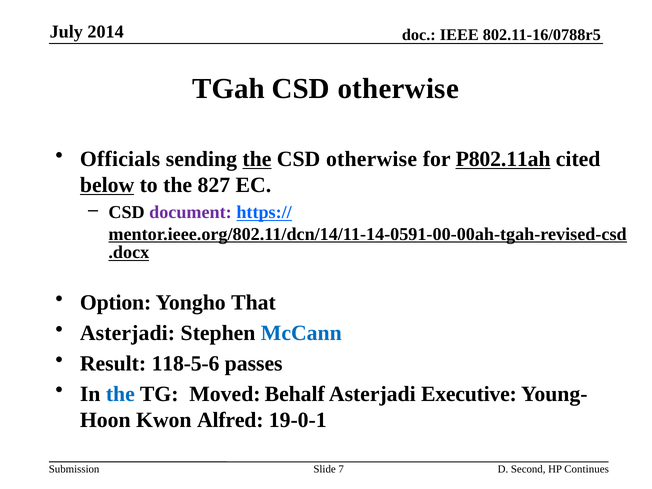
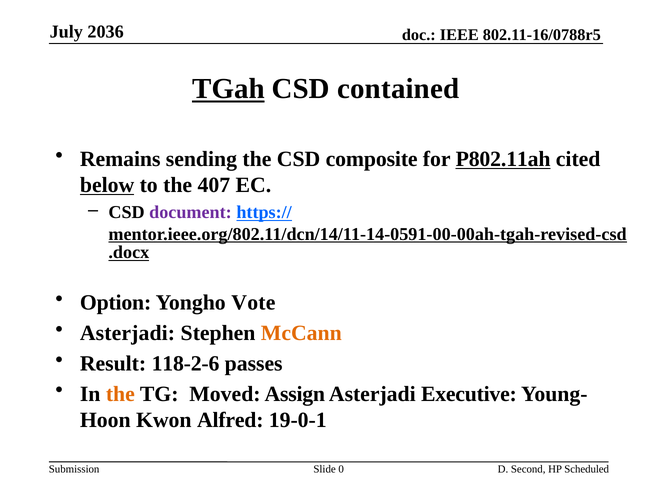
2014: 2014 -> 2036
TGah underline: none -> present
otherwise at (398, 89): otherwise -> contained
Officials: Officials -> Remains
the at (257, 159) underline: present -> none
otherwise at (372, 159): otherwise -> composite
827: 827 -> 407
That: That -> Vote
McCann colour: blue -> orange
118-5-6: 118-5-6 -> 118-2-6
the at (120, 394) colour: blue -> orange
Behalf: Behalf -> Assign
7: 7 -> 0
Continues: Continues -> Scheduled
